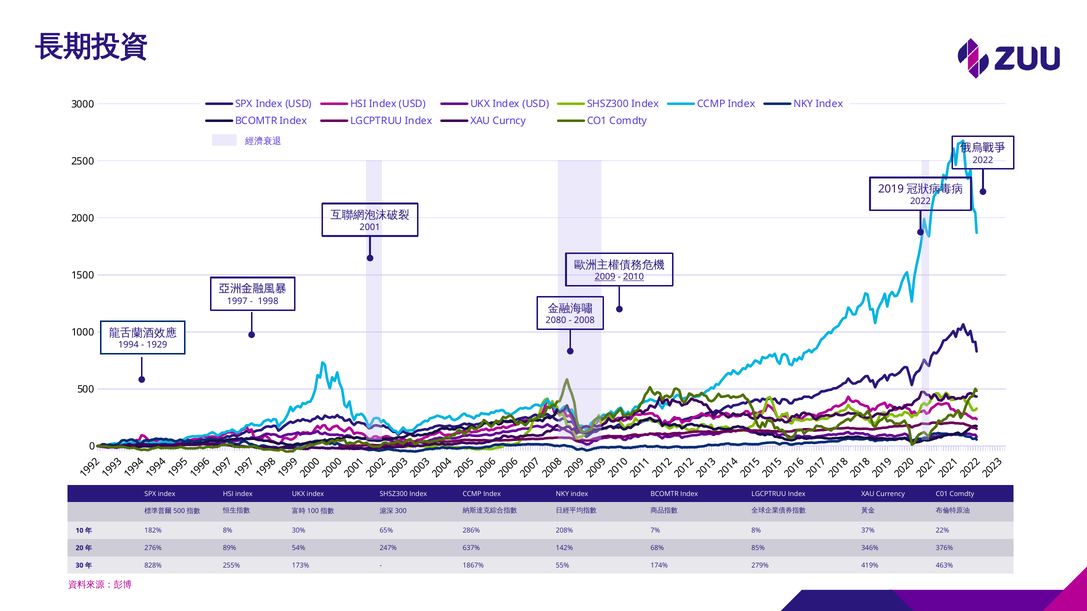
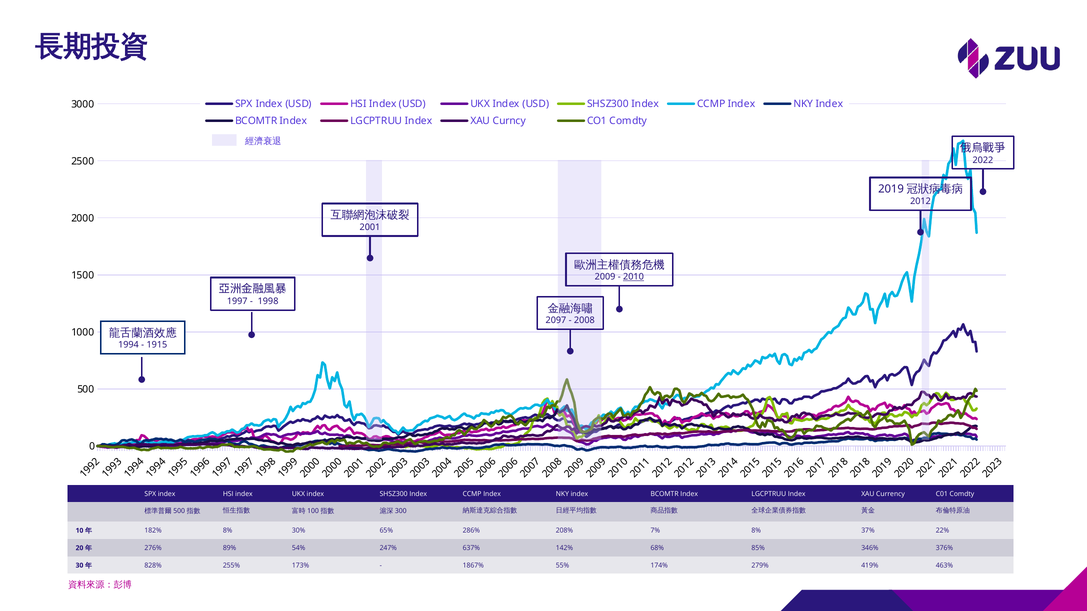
2022 at (920, 201): 2022 -> 2012
2009 underline: present -> none
2080: 2080 -> 2097
1929: 1929 -> 1915
